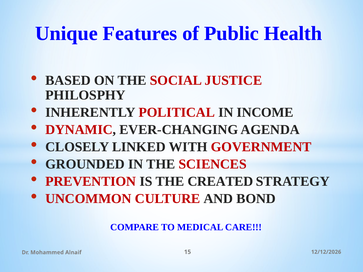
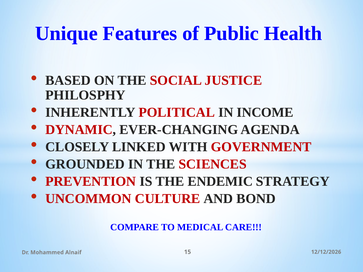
CREATED: CREATED -> ENDEMIC
